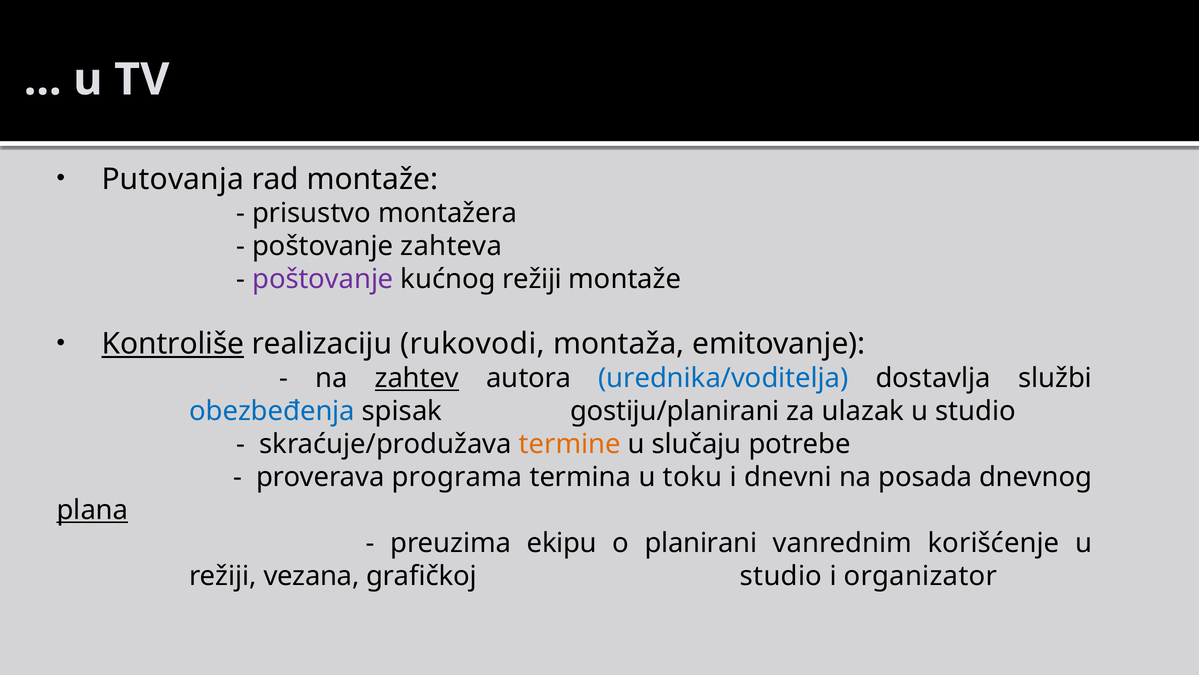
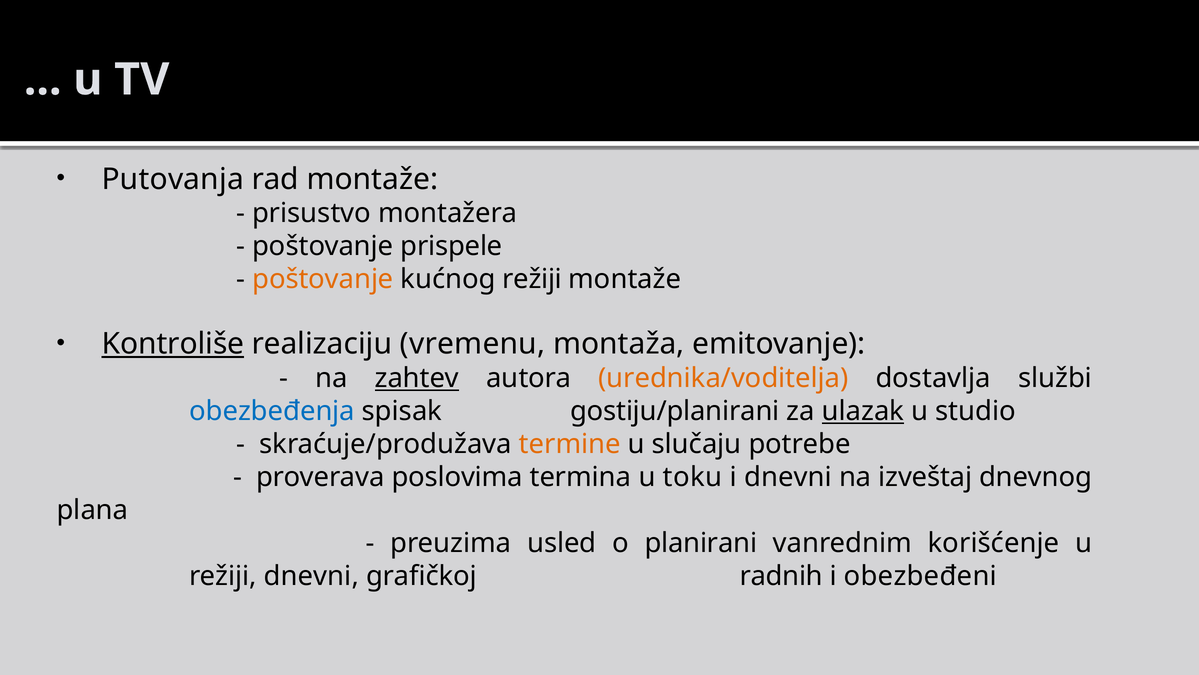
zahteva: zahteva -> prispele
poštovanje at (323, 279) colour: purple -> orange
rukovodi: rukovodi -> vremenu
urednika/voditelja colour: blue -> orange
ulazak underline: none -> present
programa: programa -> poslovima
posada: posada -> izveštaj
plana underline: present -> none
ekipu: ekipu -> usled
režiji vezana: vezana -> dnevni
grafičkoj studio: studio -> radnih
organizator: organizator -> obezbeđeni
